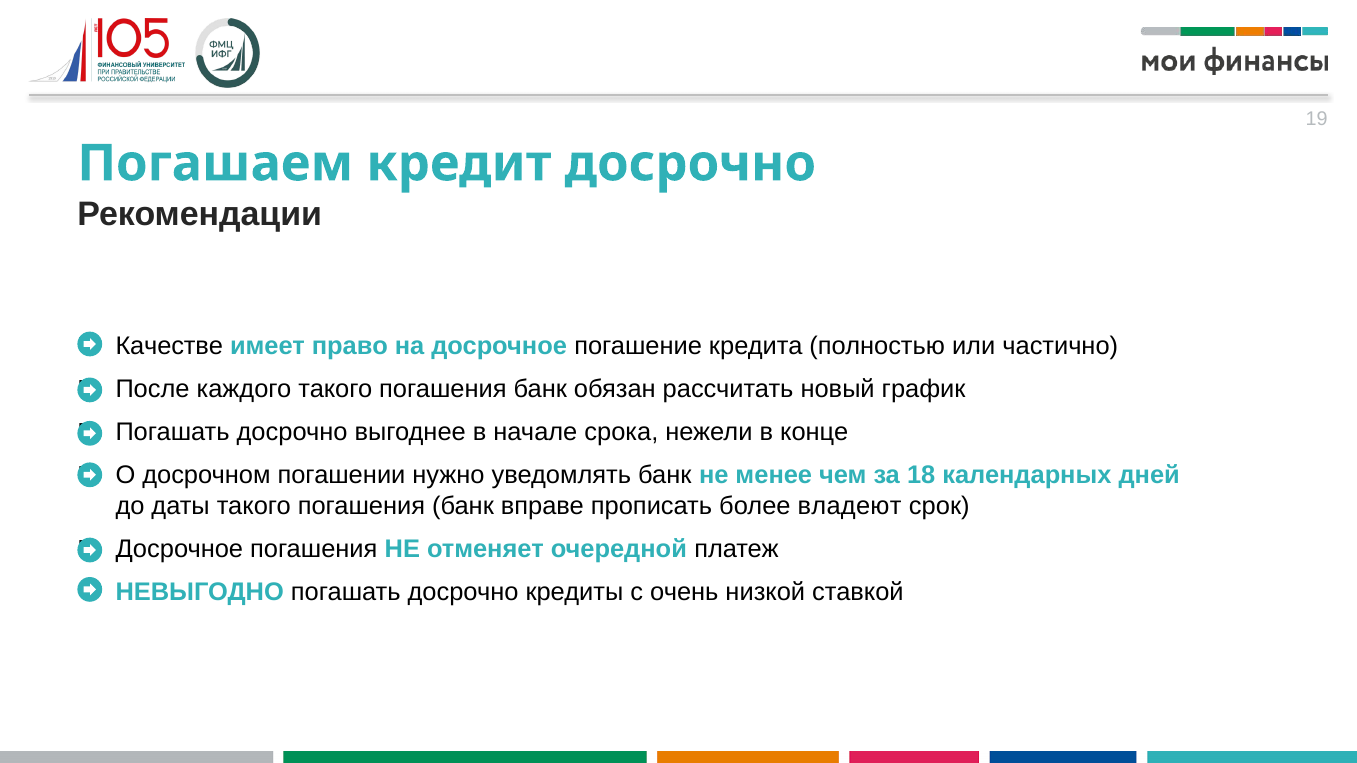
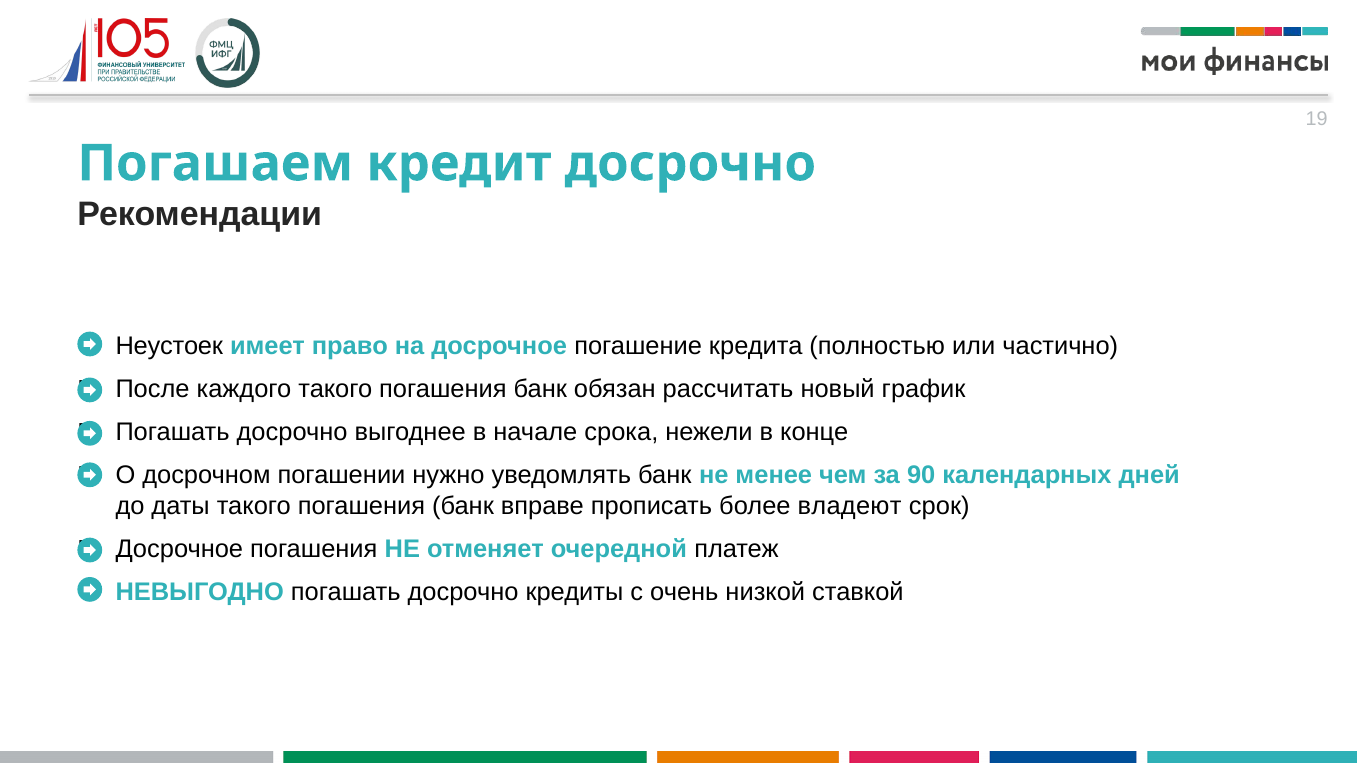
Качестве: Качестве -> Неустоек
18: 18 -> 90
